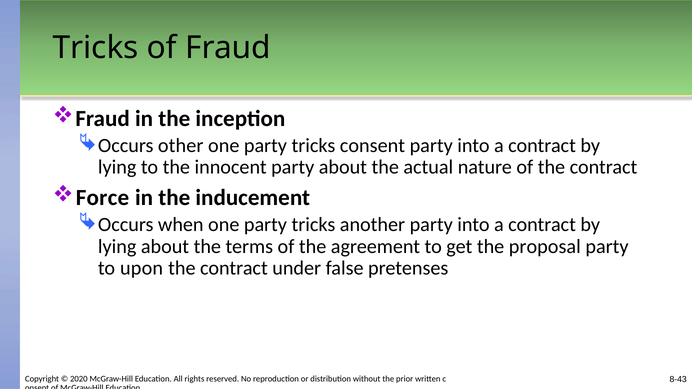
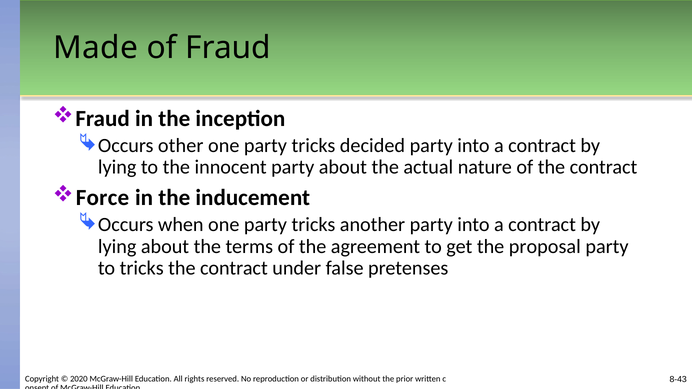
Tricks at (96, 48): Tricks -> Made
consent: consent -> decided
to upon: upon -> tricks
